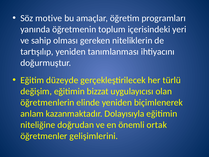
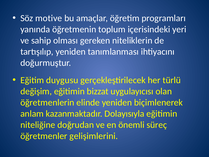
düzeyde: düzeyde -> duygusu
ortak: ortak -> süreç
